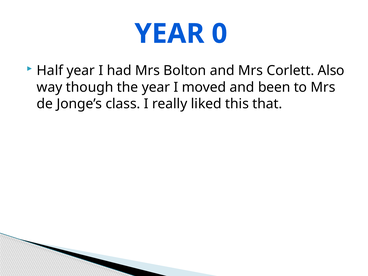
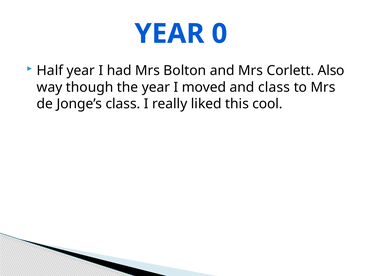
and been: been -> class
that: that -> cool
